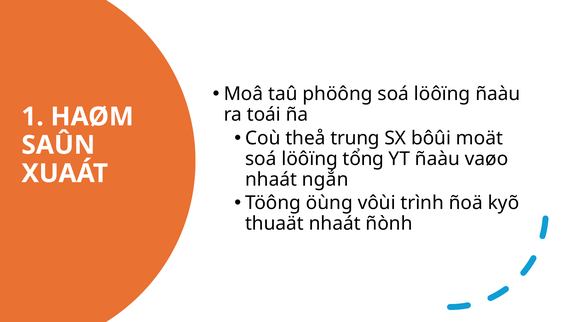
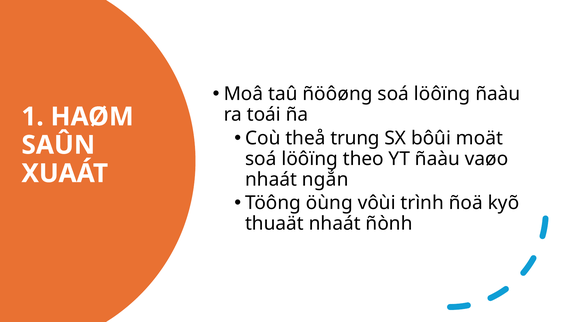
phöông: phöông -> ñöôøng
tổng: tổng -> theo
